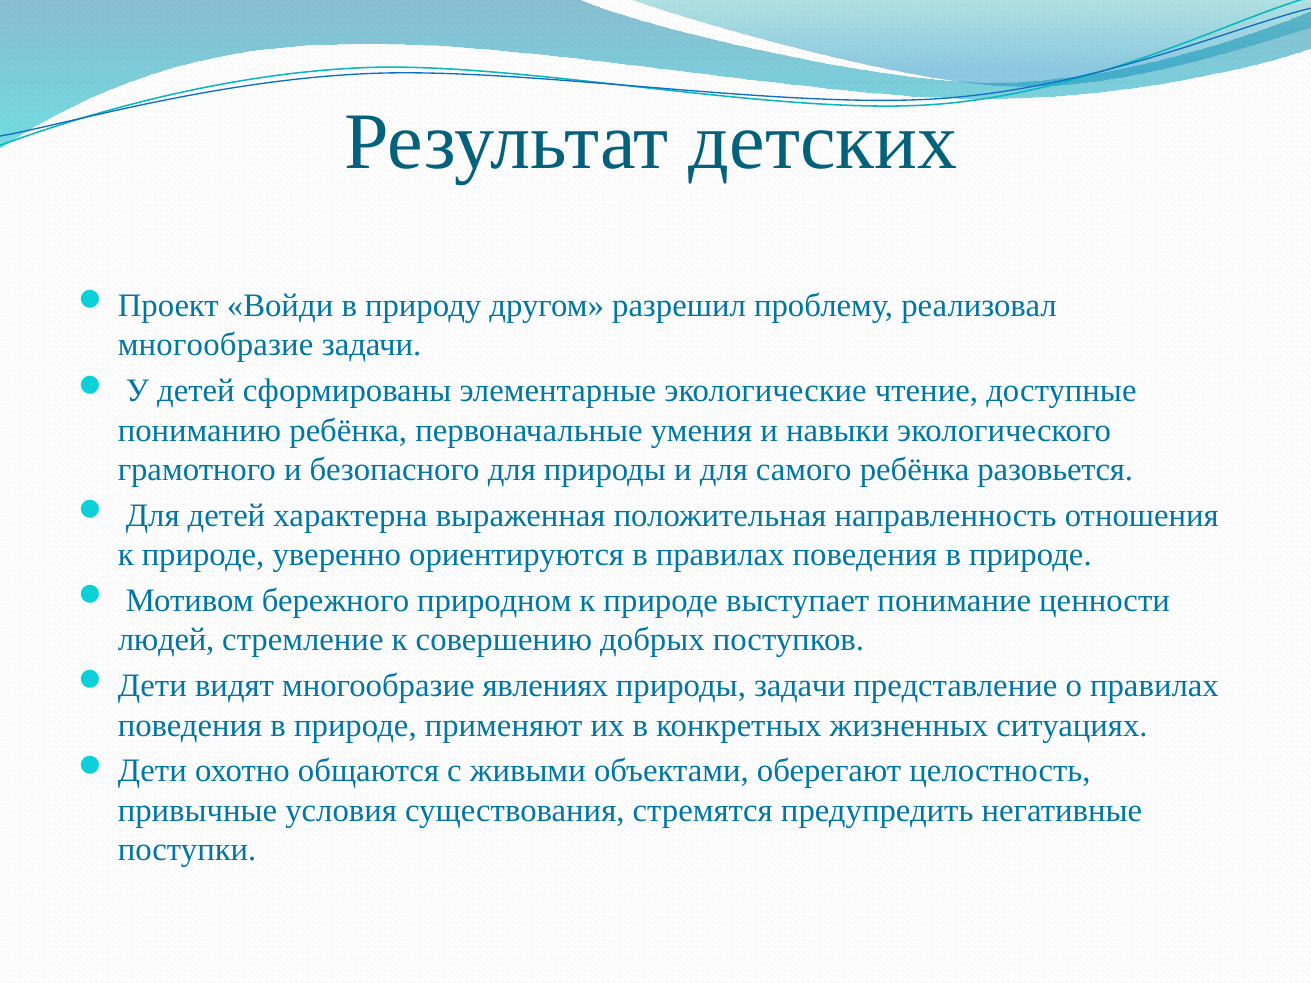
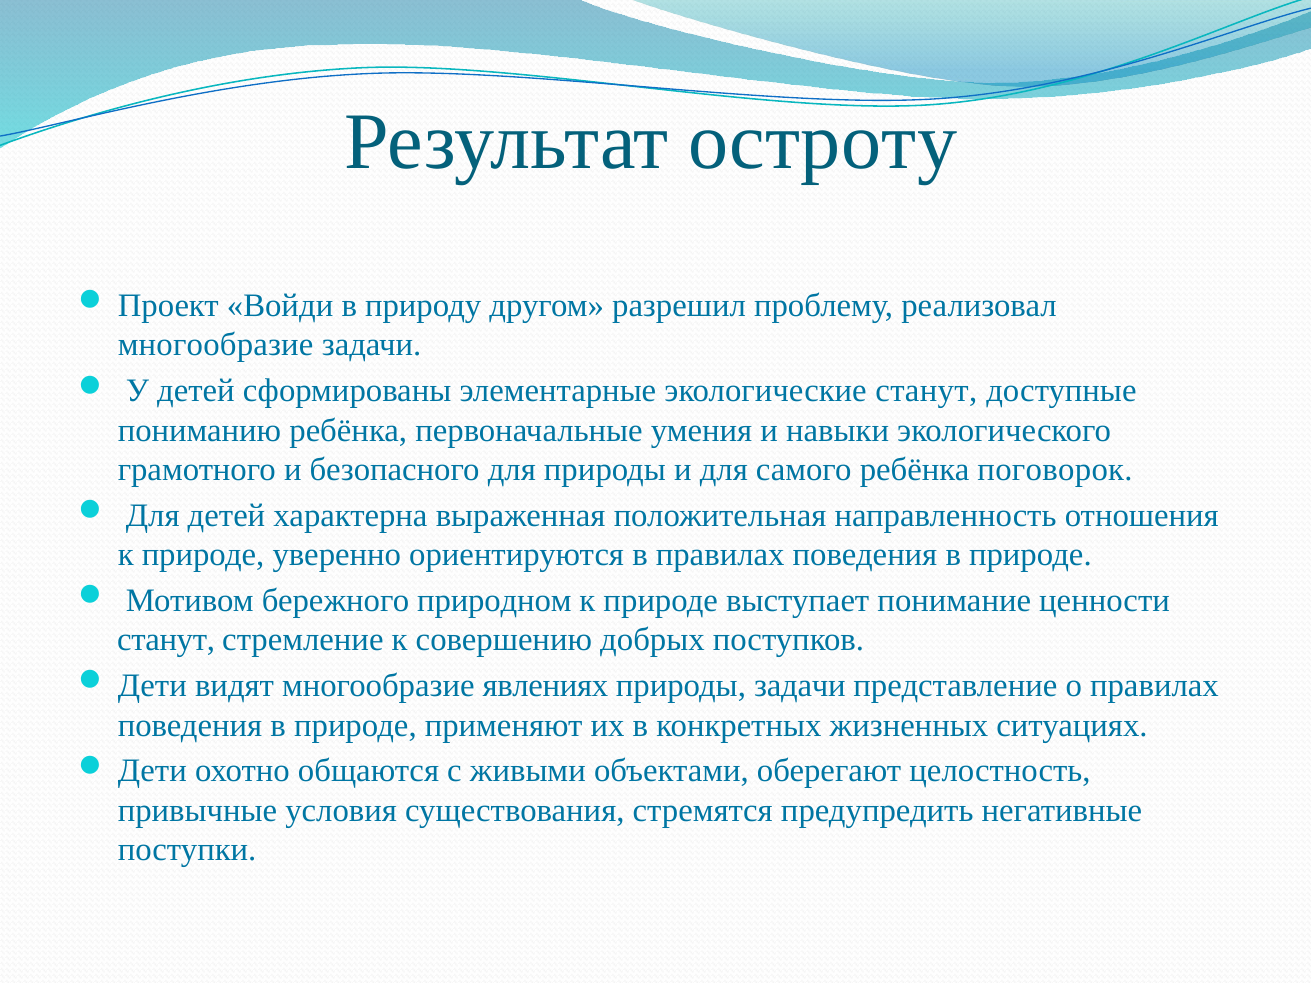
детских: детских -> остроту
экологические чтение: чтение -> станут
разовьется: разовьется -> поговорок
людей at (166, 640): людей -> станут
